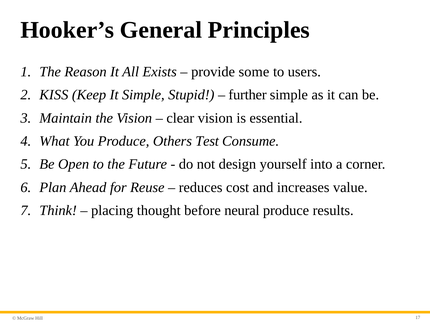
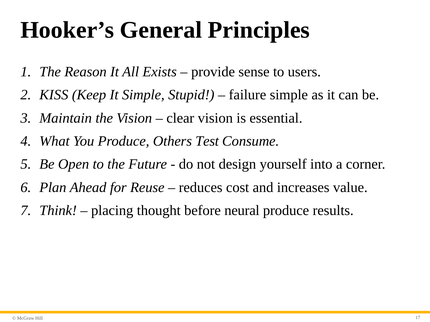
some: some -> sense
further: further -> failure
